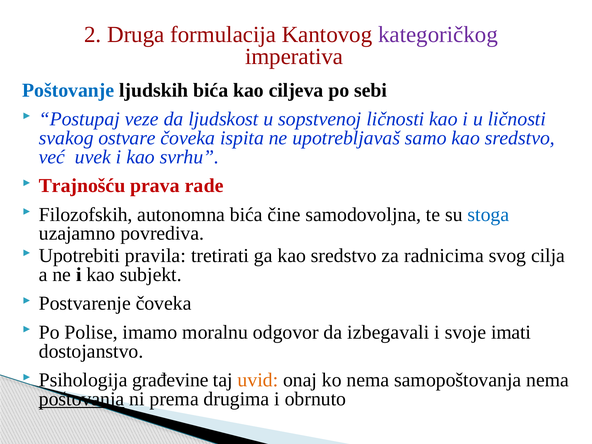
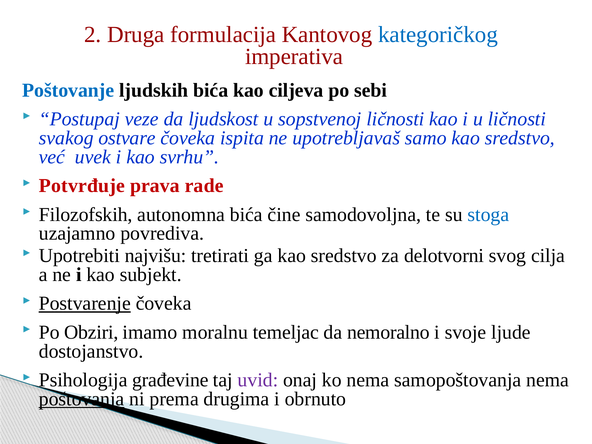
kategoričkog colour: purple -> blue
Trajnošću: Trajnošću -> Potvrđuje
pravila: pravila -> najvišu
radnicima: radnicima -> delotvorni
Postvarenje underline: none -> present
Polise: Polise -> Obziri
odgovor: odgovor -> temeljac
izbegavali: izbegavali -> nemoralno
imati: imati -> ljude
uvid colour: orange -> purple
